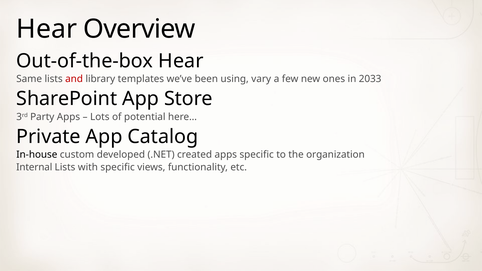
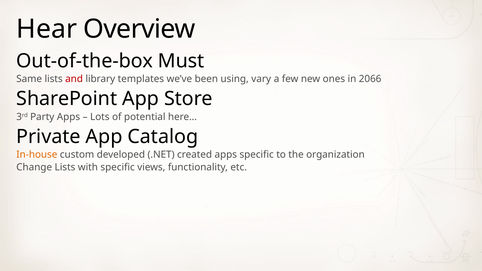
Out-of-the-box Hear: Hear -> Must
2033: 2033 -> 2066
In-house colour: black -> orange
Internal: Internal -> Change
